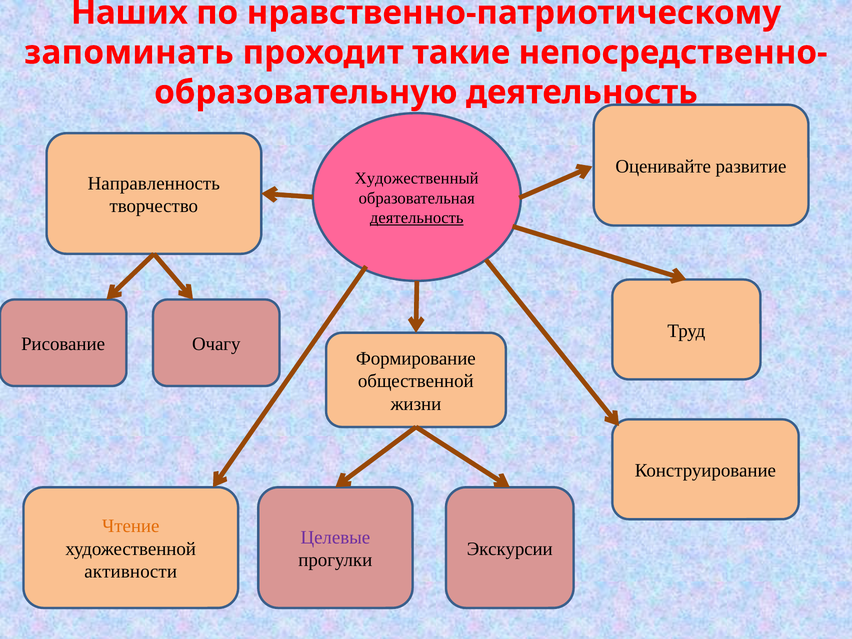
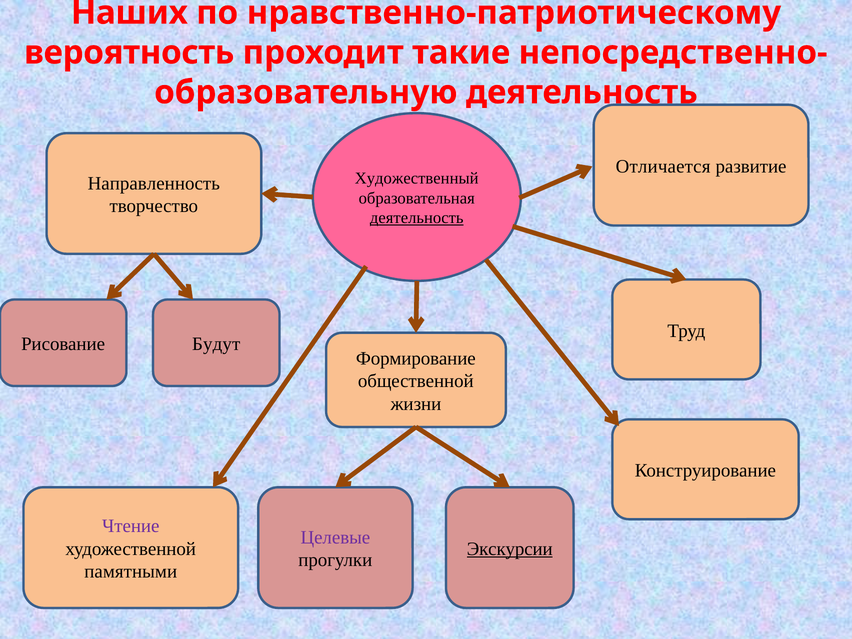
запоминать: запоминать -> вероятность
Оценивайте: Оценивайте -> Отличается
Очагу: Очагу -> Будут
Чтение colour: orange -> purple
Экскурсии underline: none -> present
активности: активности -> памятными
